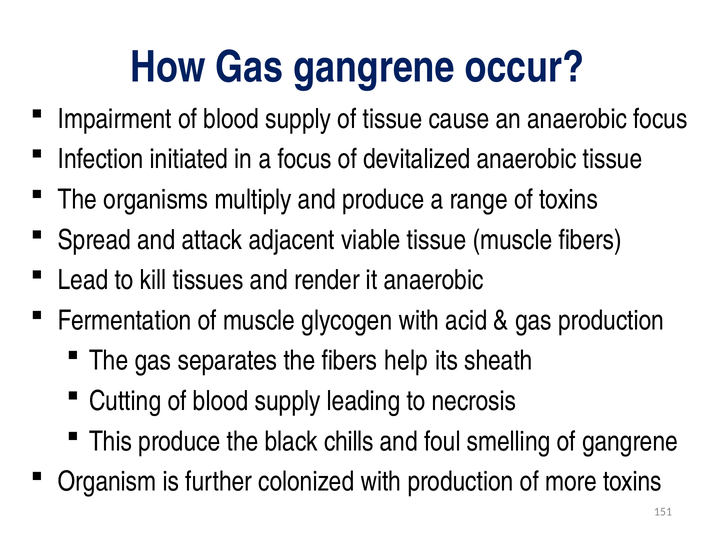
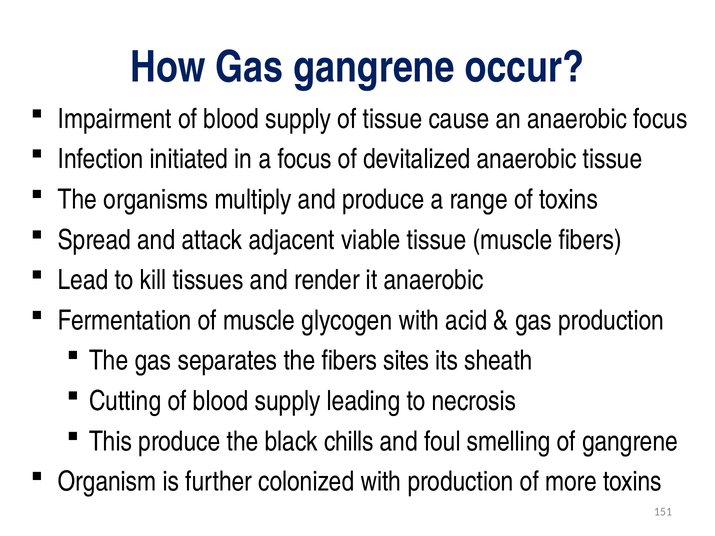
help: help -> sites
